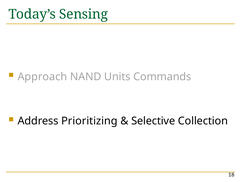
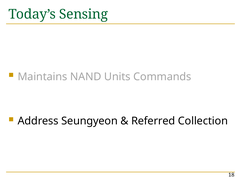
Approach: Approach -> Maintains
Prioritizing: Prioritizing -> Seungyeon
Selective: Selective -> Referred
